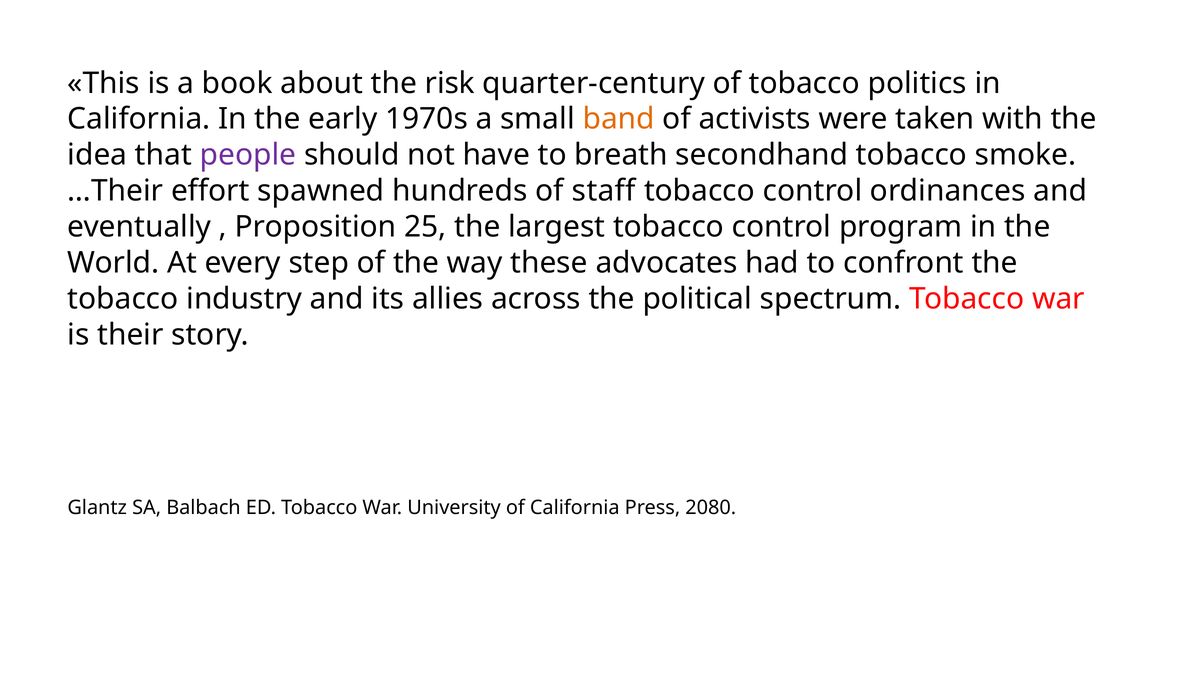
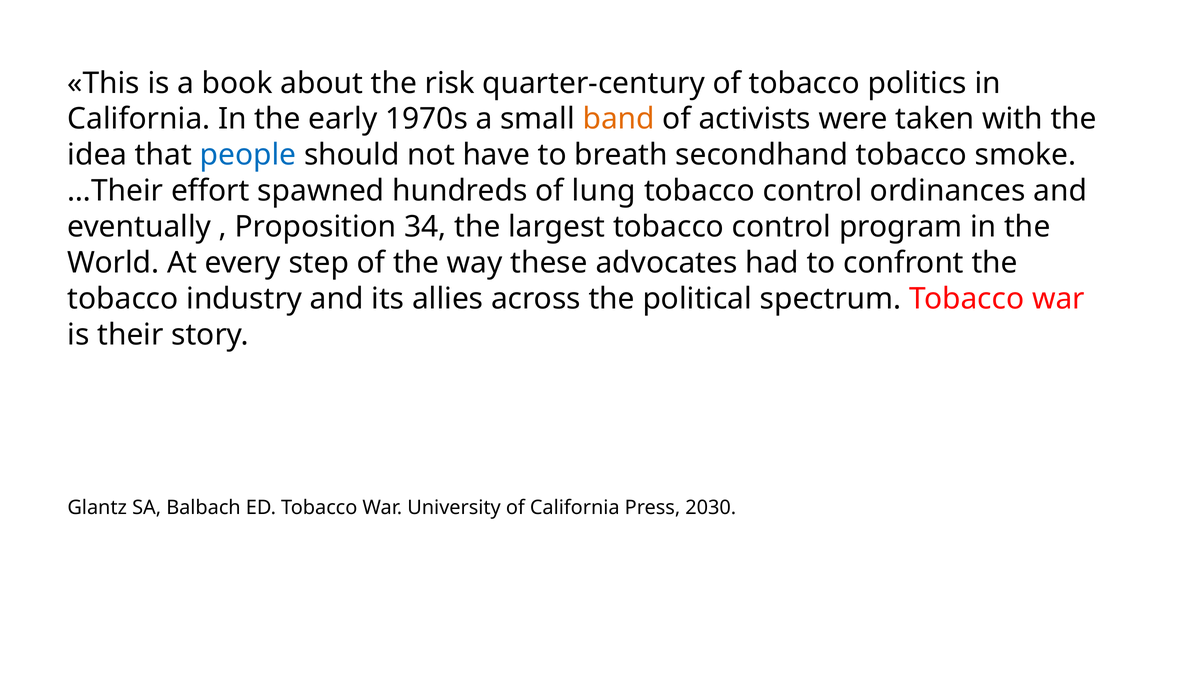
people colour: purple -> blue
staff: staff -> lung
25: 25 -> 34
2080: 2080 -> 2030
